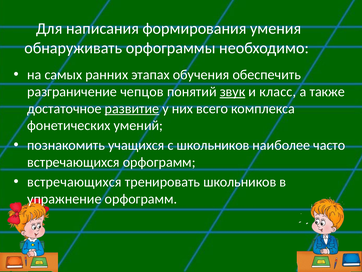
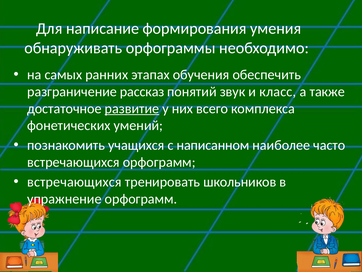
написания: написания -> написание
чепцов: чепцов -> рассказ
звук underline: present -> none
с школьников: школьников -> написанном
